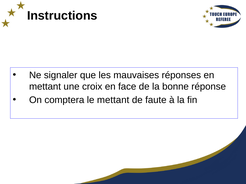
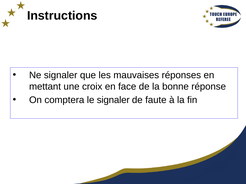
le mettant: mettant -> signaler
